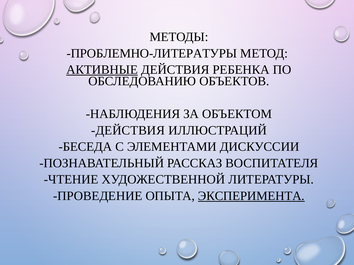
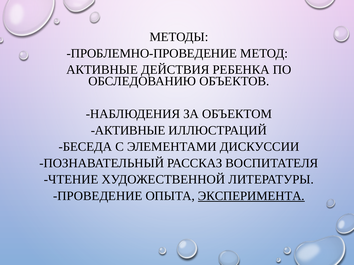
ПРОБЛЕМНО-ЛИТЕРАТУРЫ: ПРОБЛЕМНО-ЛИТЕРАТУРЫ -> ПРОБЛЕМНО-ПРОВЕДЕНИЕ
АКТИВНЫЕ at (102, 70) underline: present -> none
ДЕЙСТВИЯ at (128, 131): ДЕЙСТВИЯ -> АКТИВНЫЕ
